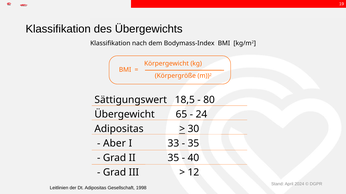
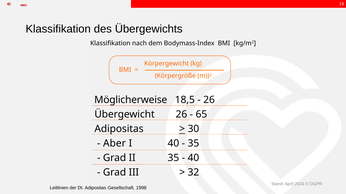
Sättigungswert: Sättigungswert -> Möglicherweise
80 at (209, 100): 80 -> 26
Übergewicht 65: 65 -> 26
24: 24 -> 65
I 33: 33 -> 40
12: 12 -> 32
